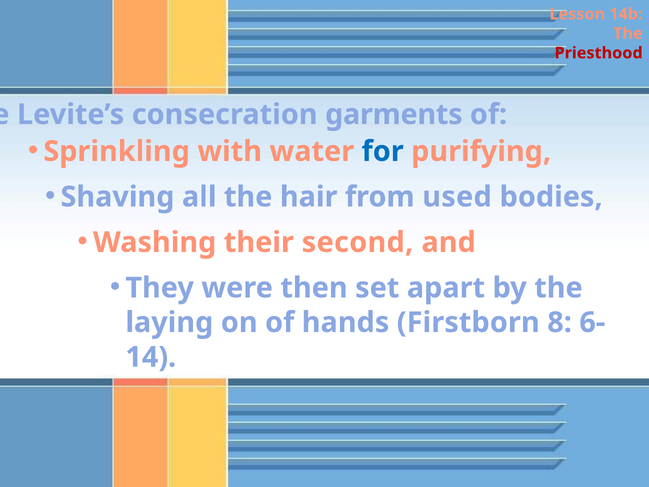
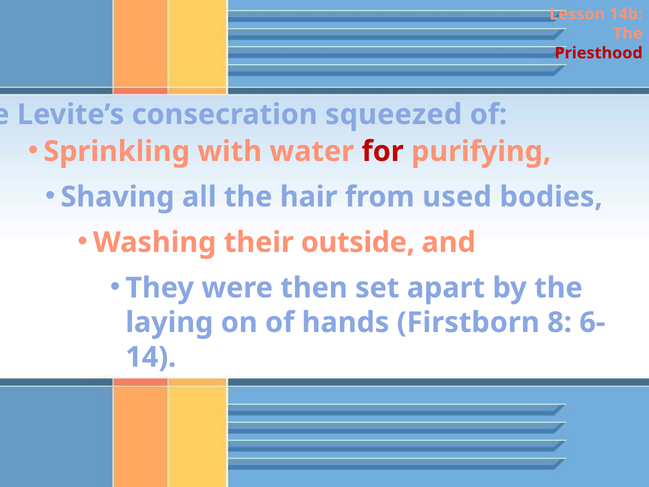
garments: garments -> squeezed
for colour: blue -> red
second: second -> outside
